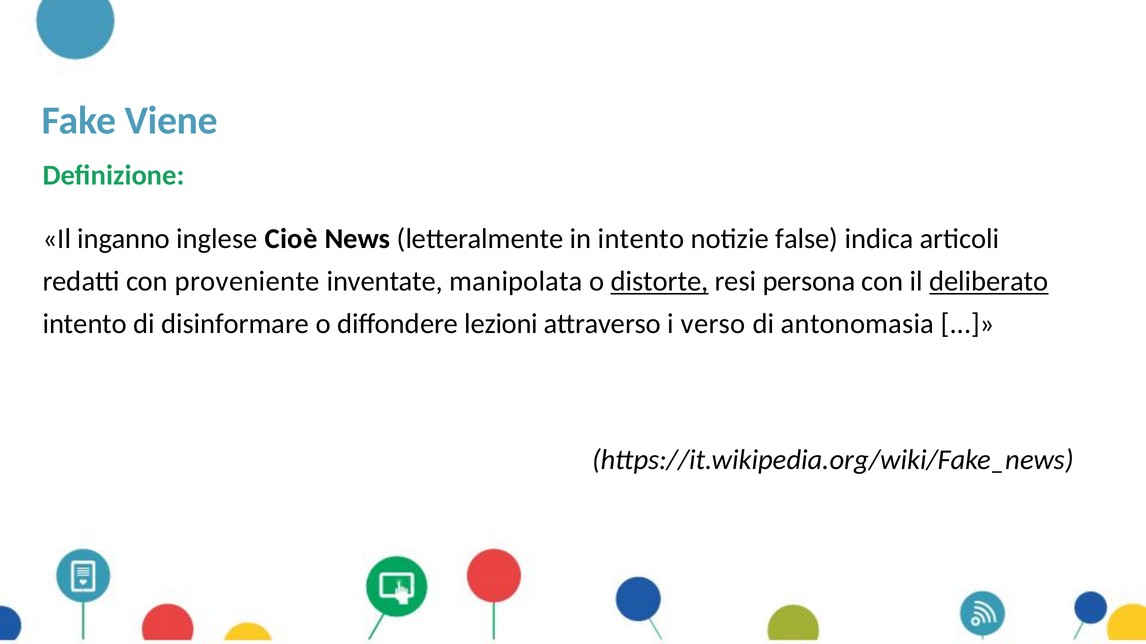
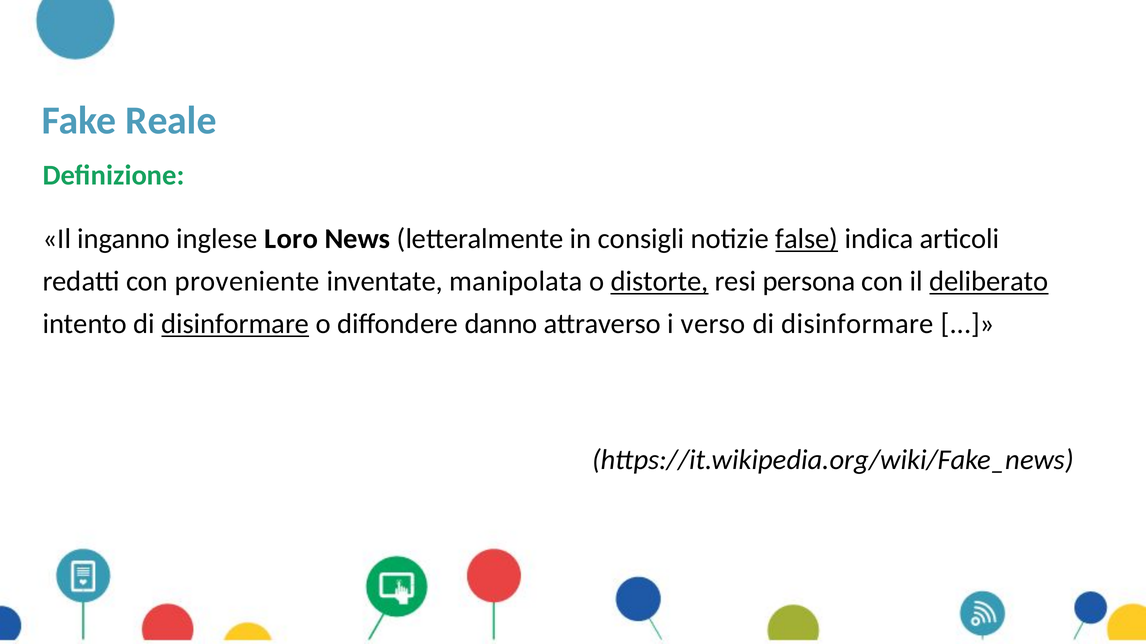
Viene: Viene -> Reale
Cioè: Cioè -> Loro
in intento: intento -> consigli
false underline: none -> present
disinformare at (235, 324) underline: none -> present
lezioni: lezioni -> danno
antonomasia at (858, 324): antonomasia -> disinformare
